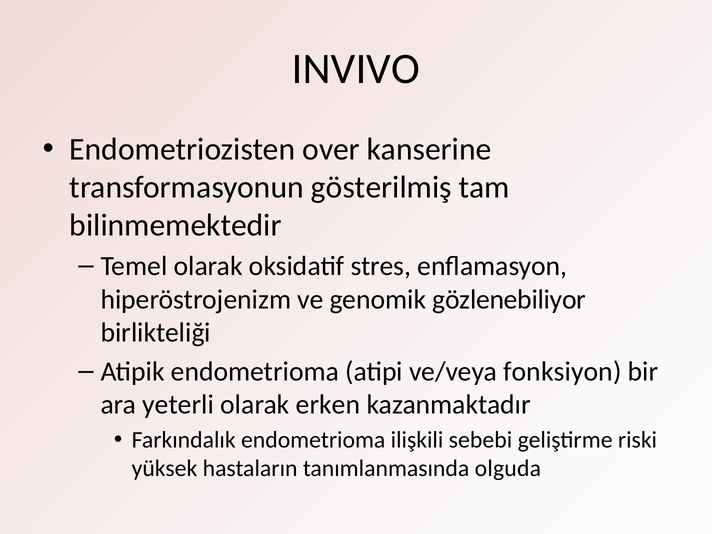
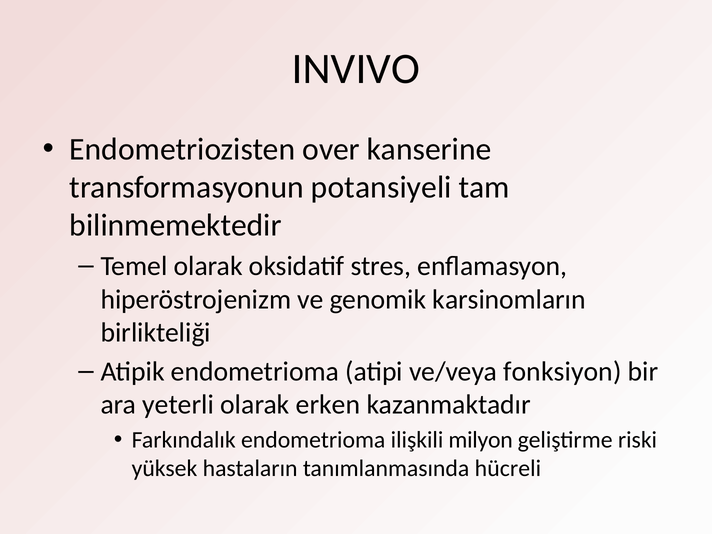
gösterilmiş: gösterilmiş -> potansiyeli
gözlenebiliyor: gözlenebiliyor -> karsinomların
sebebi: sebebi -> milyon
olguda: olguda -> hücreli
